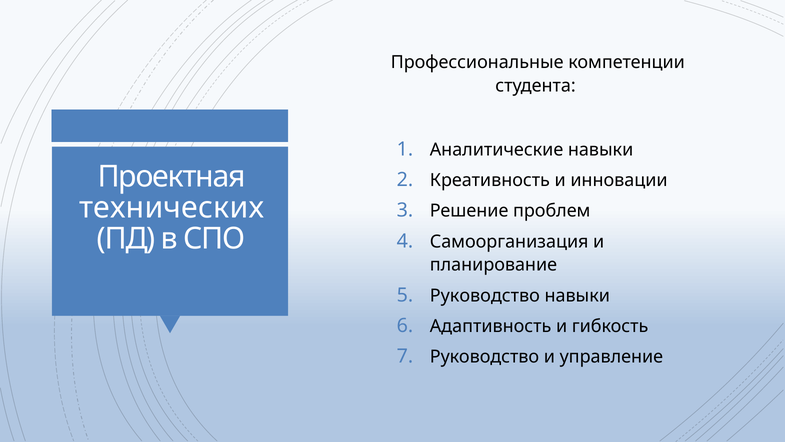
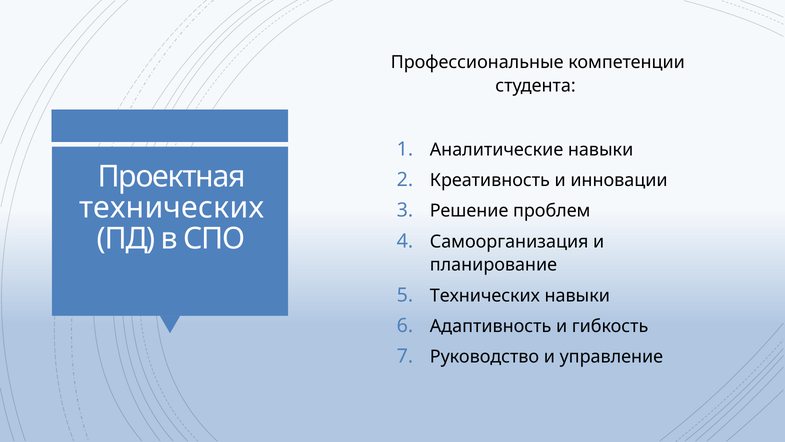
Руководство at (485, 295): Руководство -> Технических
